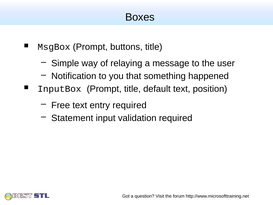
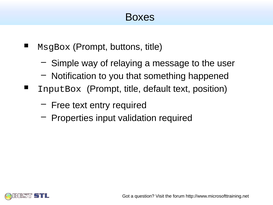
Statement: Statement -> Properties
